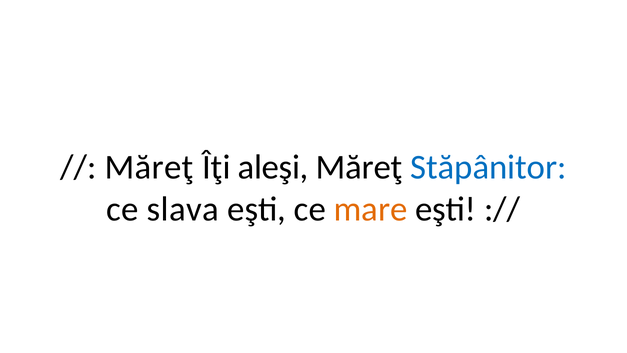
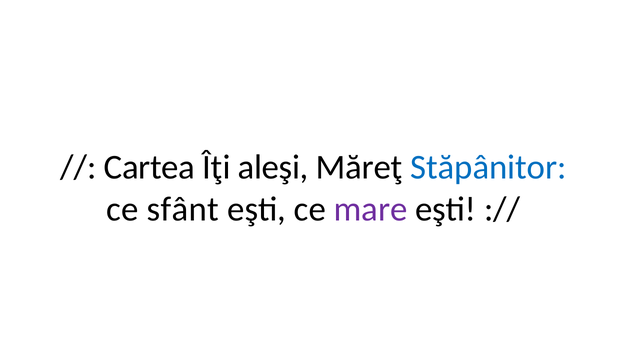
Măreţ at (149, 167): Măreţ -> Cartea
slava: slava -> sfânt
mare colour: orange -> purple
